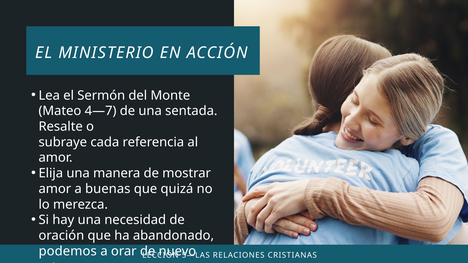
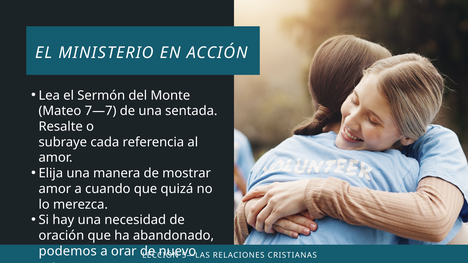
4—7: 4—7 -> 7—7
buenas: buenas -> cuando
